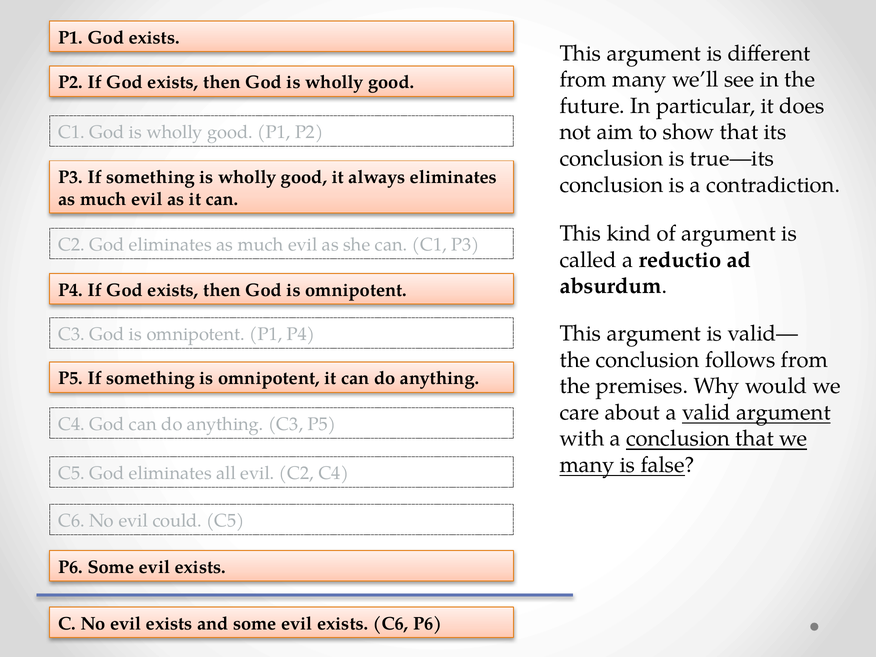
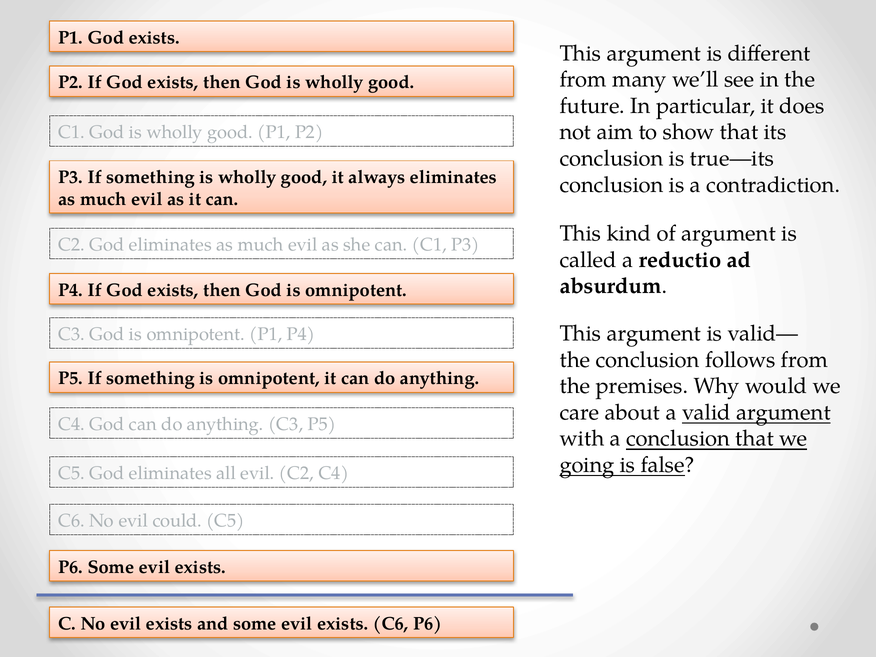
many at (587, 465): many -> going
